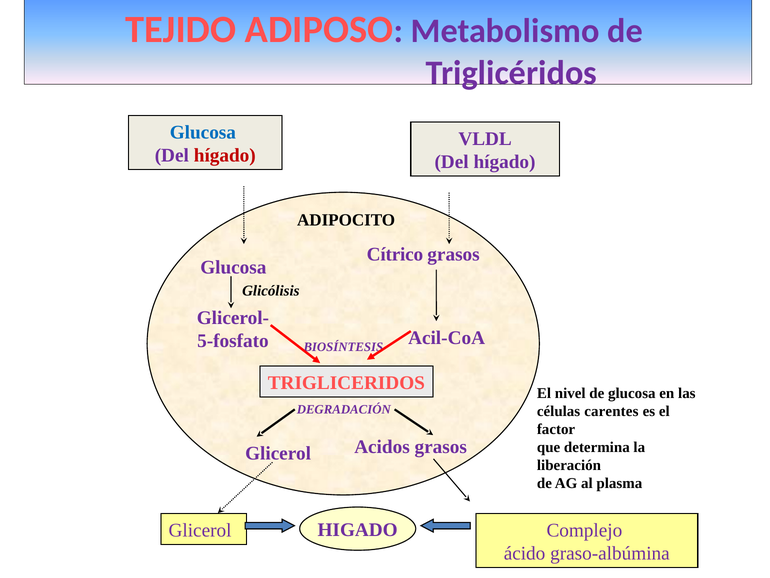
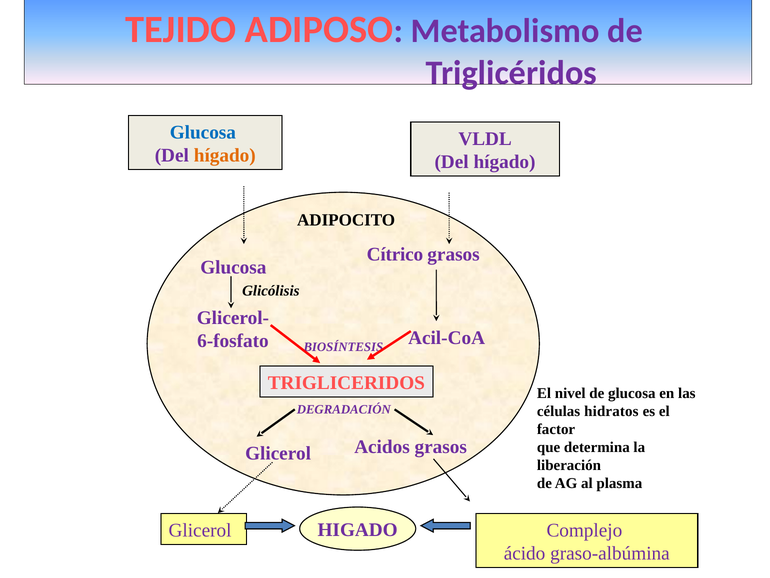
hígado at (225, 155) colour: red -> orange
5-fosfato: 5-fosfato -> 6-fosfato
carentes: carentes -> hidratos
